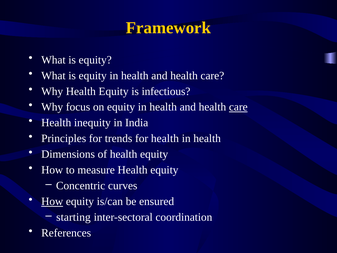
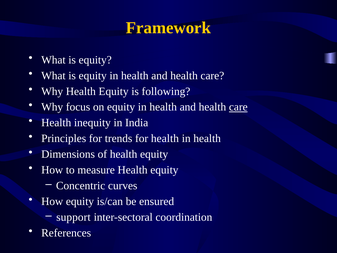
infectious: infectious -> following
How at (52, 201) underline: present -> none
starting: starting -> support
